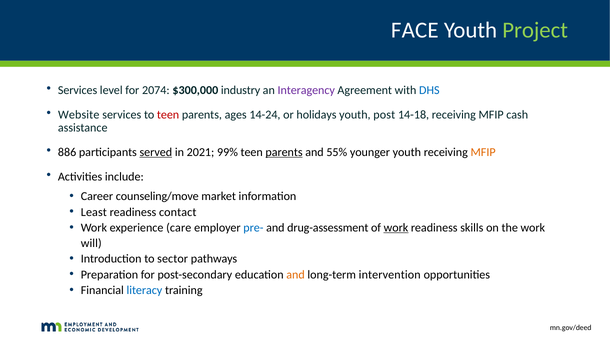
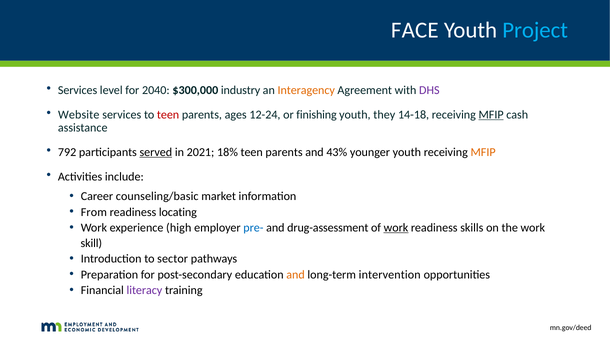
Project colour: light green -> light blue
2074: 2074 -> 2040
Interagency colour: purple -> orange
DHS colour: blue -> purple
14-24: 14-24 -> 12-24
holidays: holidays -> finishing
post: post -> they
MFIP at (491, 115) underline: none -> present
886: 886 -> 792
99%: 99% -> 18%
parents at (284, 152) underline: present -> none
55%: 55% -> 43%
counseling/move: counseling/move -> counseling/basic
Least: Least -> From
contact: contact -> locating
care: care -> high
will: will -> skill
literacy colour: blue -> purple
